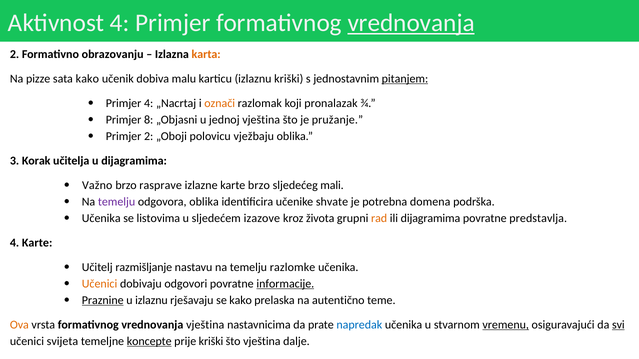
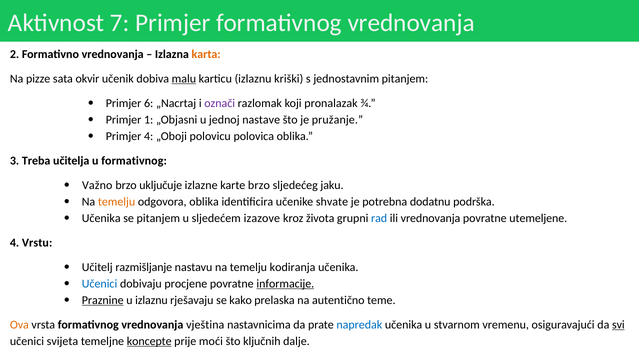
Aktivnost 4: 4 -> 7
vrednovanja at (411, 23) underline: present -> none
Formativno obrazovanju: obrazovanju -> vrednovanja
sata kako: kako -> okvir
malu underline: none -> present
pitanjem at (405, 79) underline: present -> none
Primjer 4: 4 -> 6
označi colour: orange -> purple
8: 8 -> 1
jednoj vještina: vještina -> nastave
Primjer 2: 2 -> 4
vježbaju: vježbaju -> polovica
Korak: Korak -> Treba
u dijagramima: dijagramima -> formativnog
rasprave: rasprave -> uključuje
mali: mali -> jaku
temelju at (117, 202) colour: purple -> orange
domena: domena -> dodatnu
se listovima: listovima -> pitanjem
rad colour: orange -> blue
ili dijagramima: dijagramima -> vrednovanja
predstavlja: predstavlja -> utemeljene
4 Karte: Karte -> Vrstu
razlomke: razlomke -> kodiranja
Učenici at (100, 284) colour: orange -> blue
odgovori: odgovori -> procjene
vremenu underline: present -> none
prije kriški: kriški -> moći
što vještina: vještina -> ključnih
